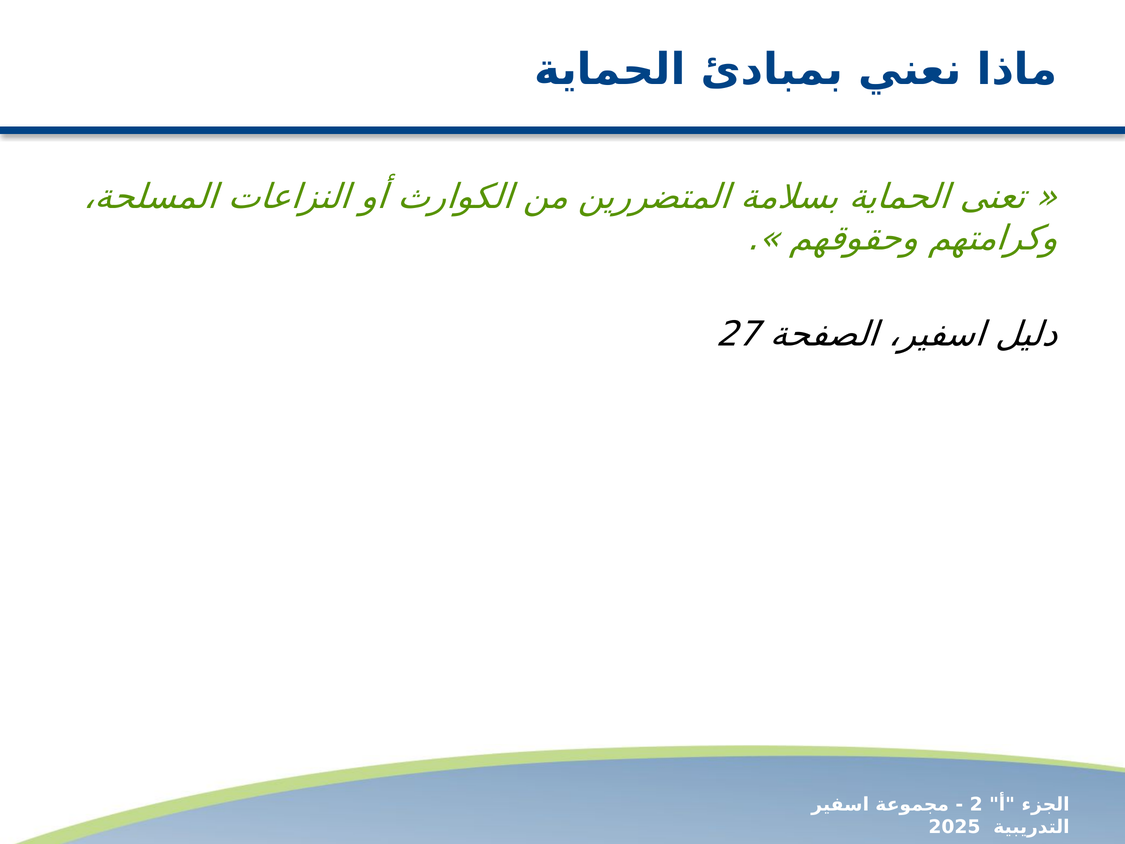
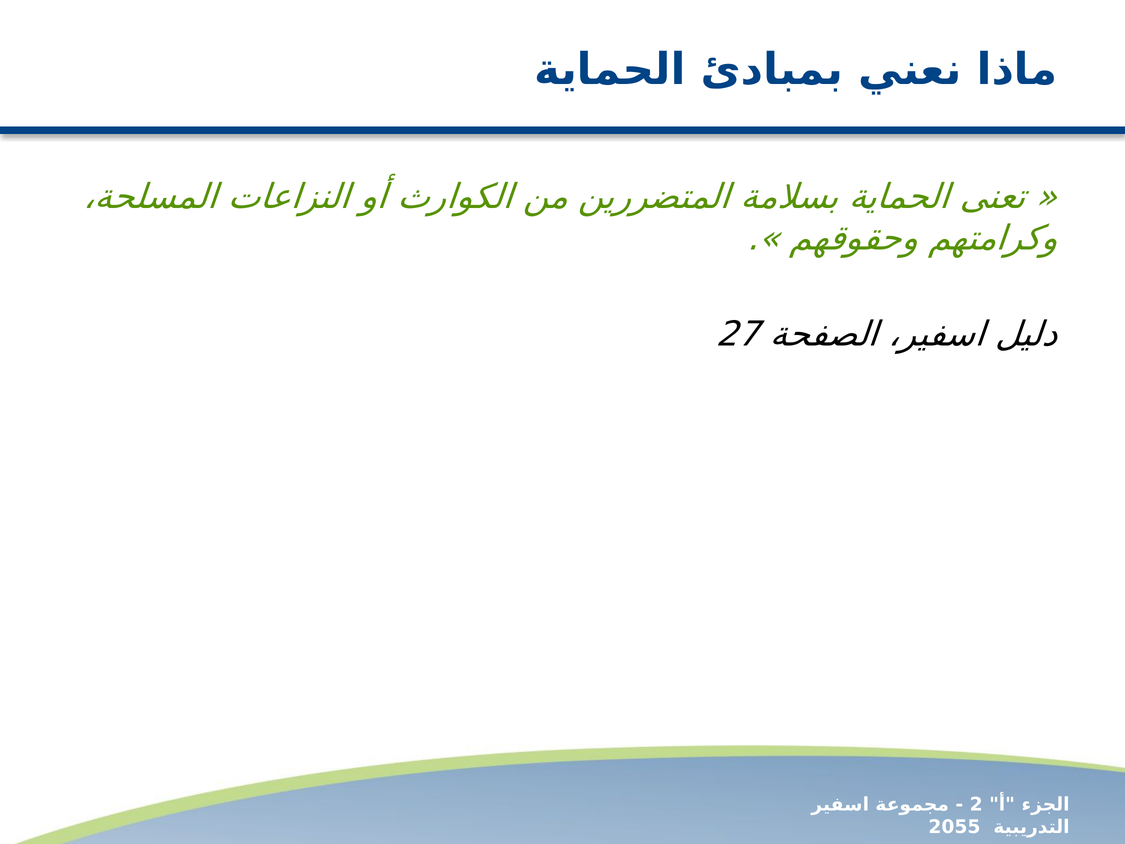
2025: 2025 -> 2055
